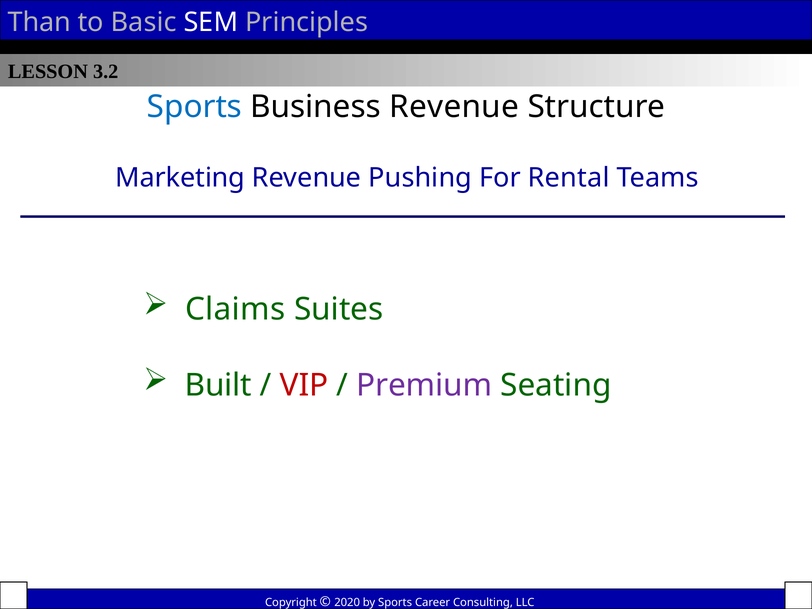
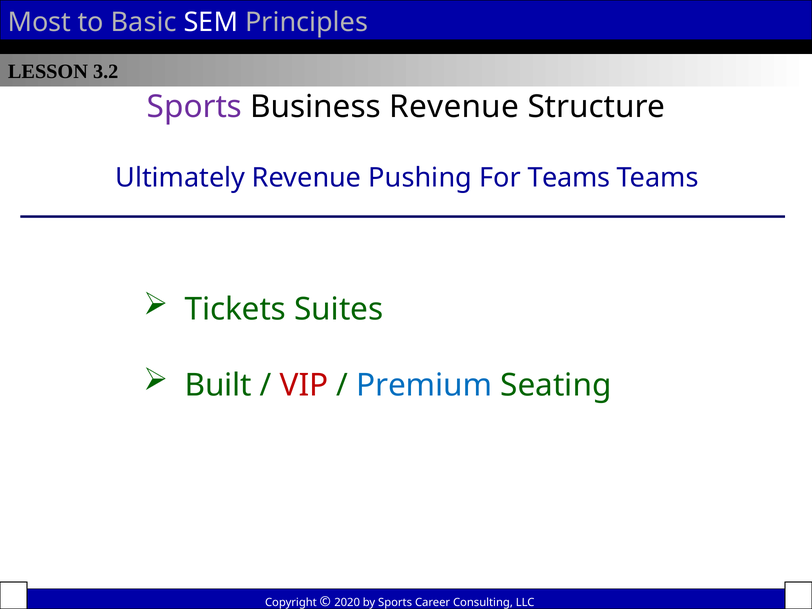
Than: Than -> Most
Sports at (194, 107) colour: blue -> purple
Marketing: Marketing -> Ultimately
For Rental: Rental -> Teams
Claims: Claims -> Tickets
Premium colour: purple -> blue
